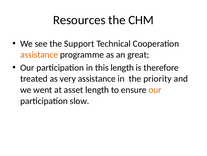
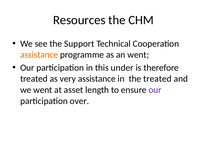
an great: great -> went
this length: length -> under
the priority: priority -> treated
our at (155, 89) colour: orange -> purple
slow: slow -> over
